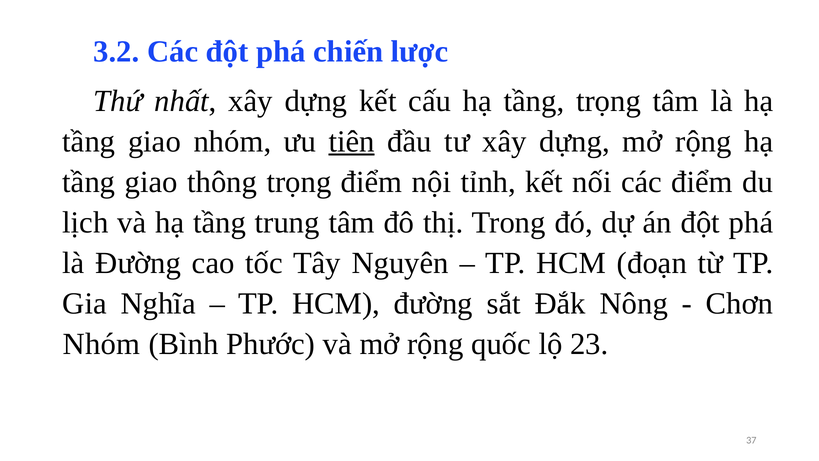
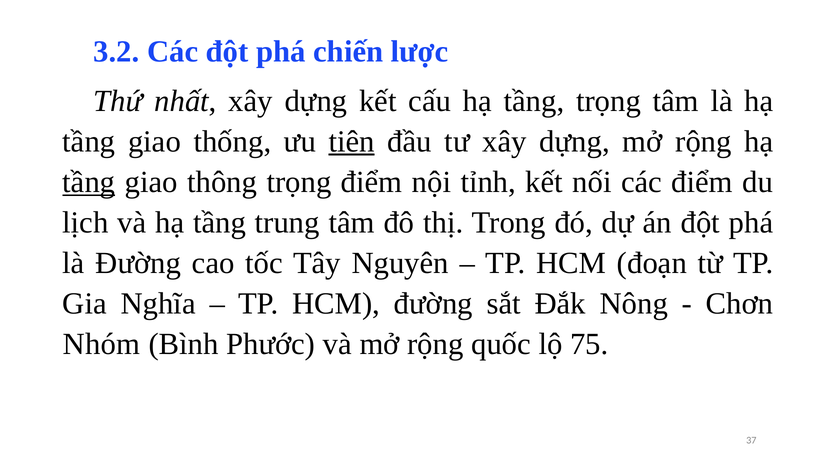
giao nhóm: nhóm -> thống
tầng at (89, 182) underline: none -> present
23: 23 -> 75
